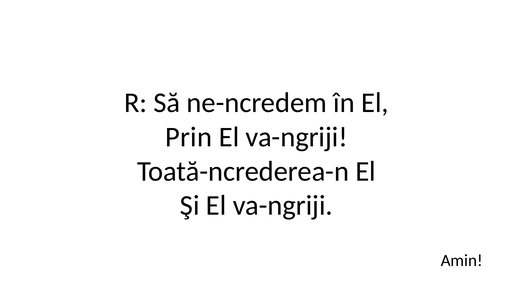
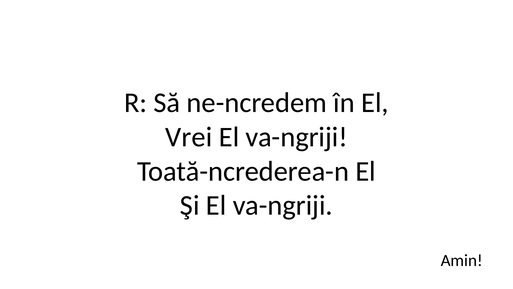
Prin: Prin -> Vrei
